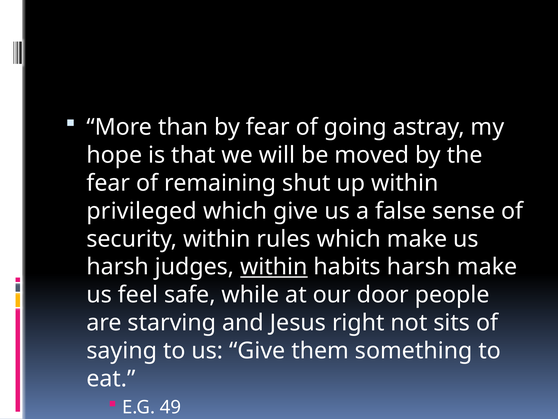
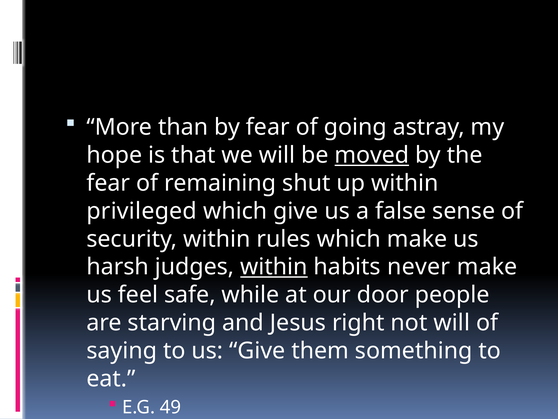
moved underline: none -> present
habits harsh: harsh -> never
not sits: sits -> will
